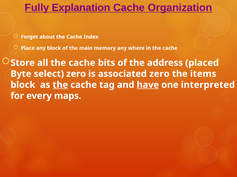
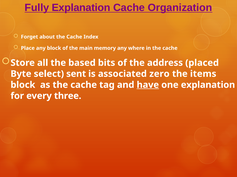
all the cache: cache -> based
select zero: zero -> sent
the at (60, 85) underline: present -> none
one interpreted: interpreted -> explanation
maps: maps -> three
